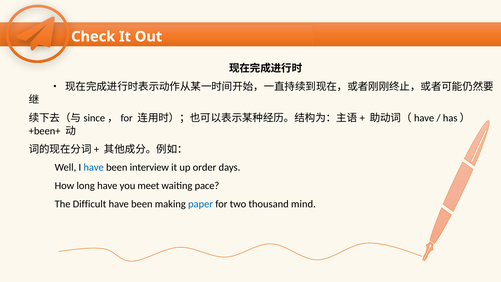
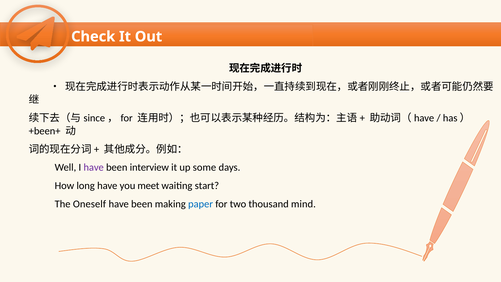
have at (94, 167) colour: blue -> purple
order: order -> some
pace: pace -> start
Difficult: Difficult -> Oneself
